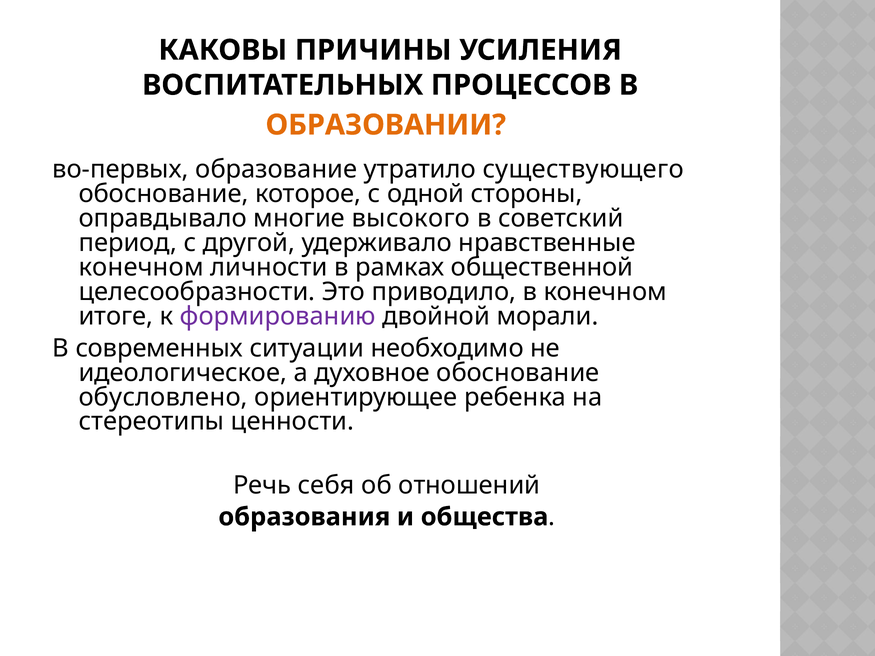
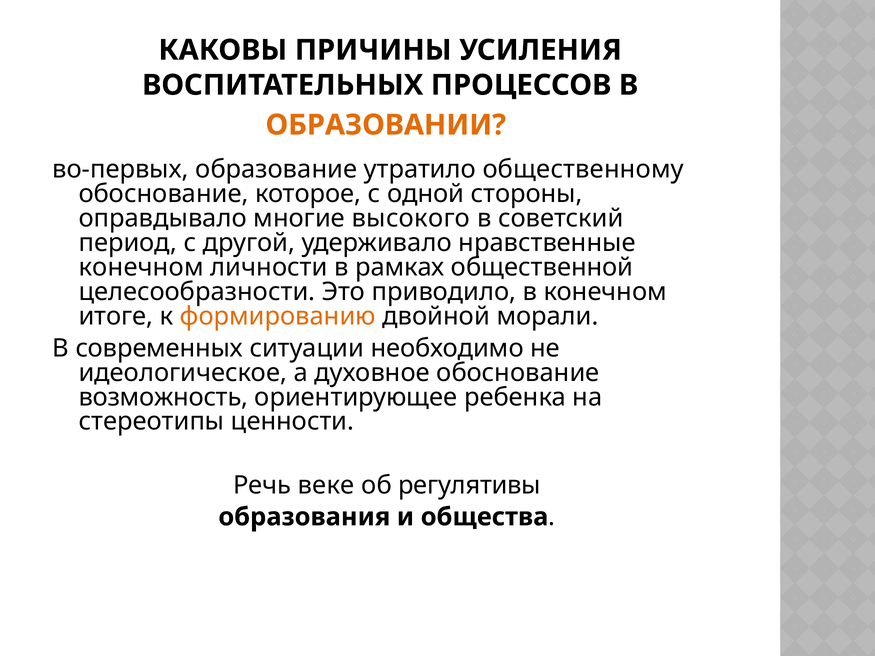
существующего: существующего -> общественному
формированию colour: purple -> orange
обусловлено: обусловлено -> возможность
себя: себя -> веке
отношений: отношений -> регулятивы
